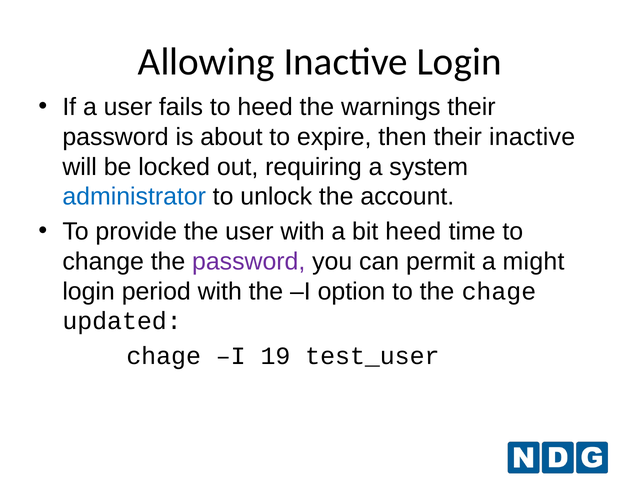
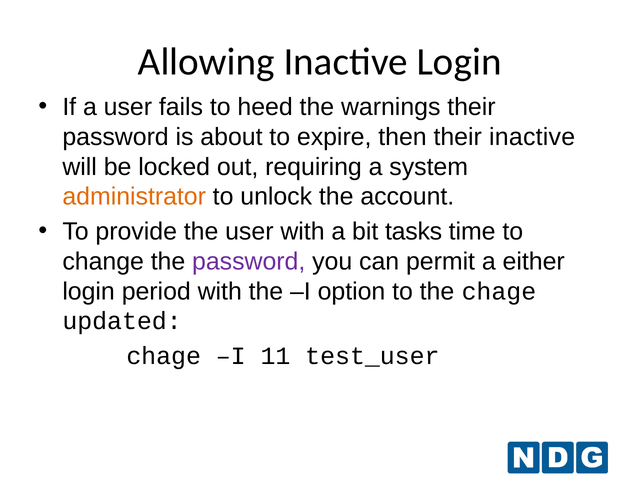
administrator colour: blue -> orange
bit heed: heed -> tasks
might: might -> either
19: 19 -> 11
